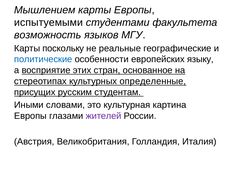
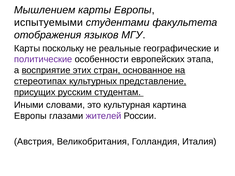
возможность: возможность -> отображения
политические colour: blue -> purple
языку: языку -> этапа
определенные: определенные -> представление
